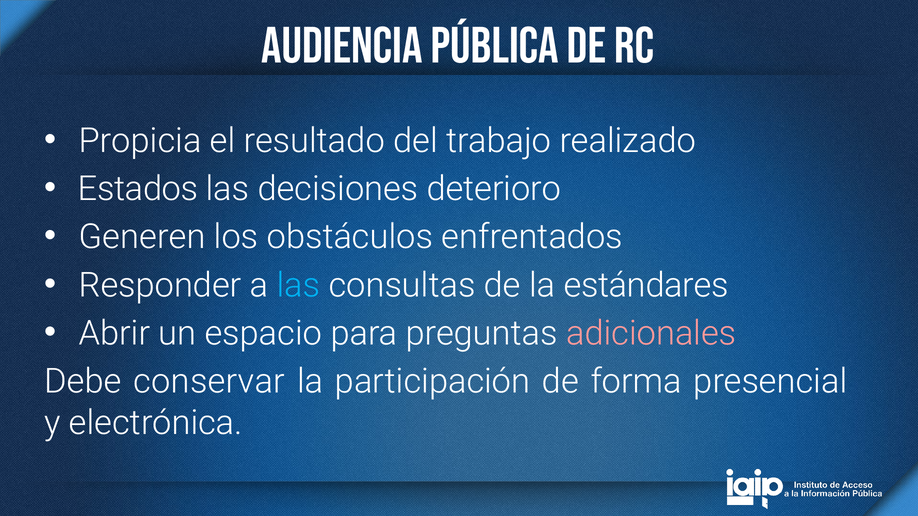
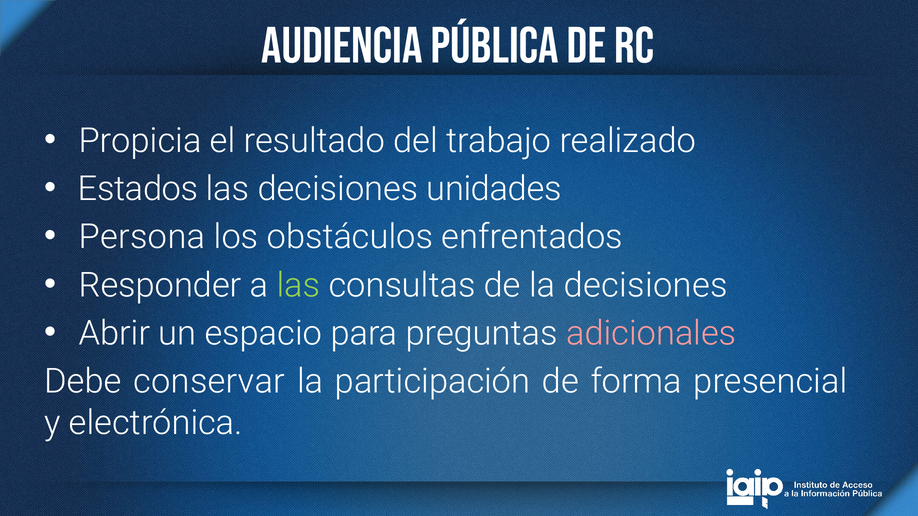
deterioro: deterioro -> unidades
Generen: Generen -> Persona
las at (298, 285) colour: light blue -> light green
la estándares: estándares -> decisiones
